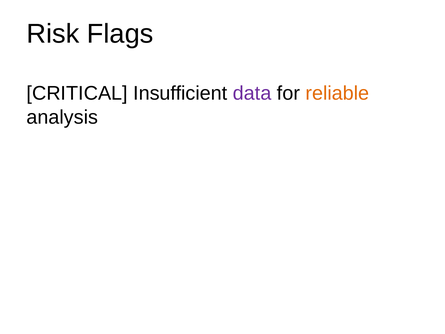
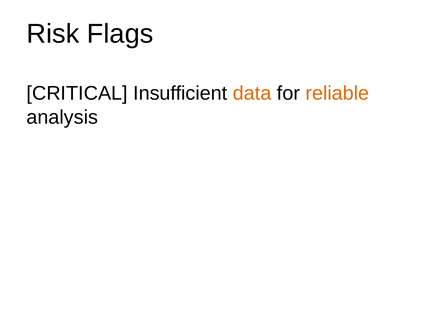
data colour: purple -> orange
